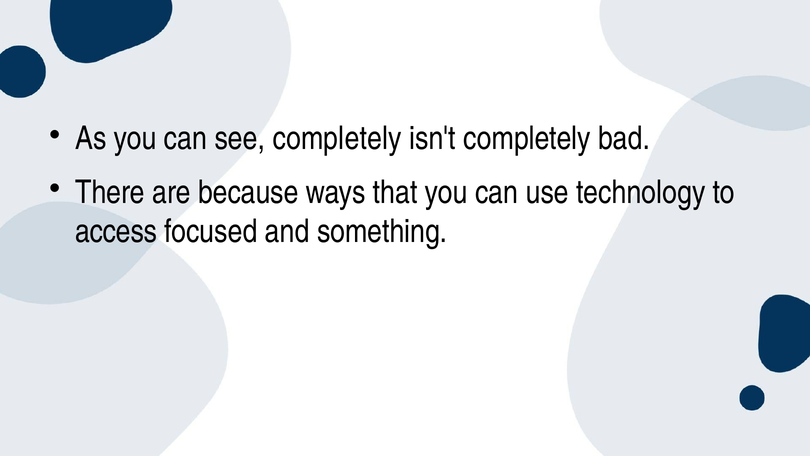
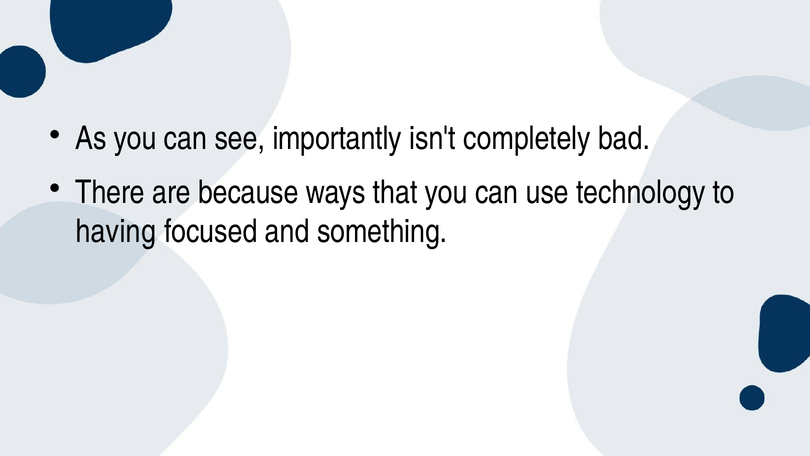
see completely: completely -> importantly
access: access -> having
